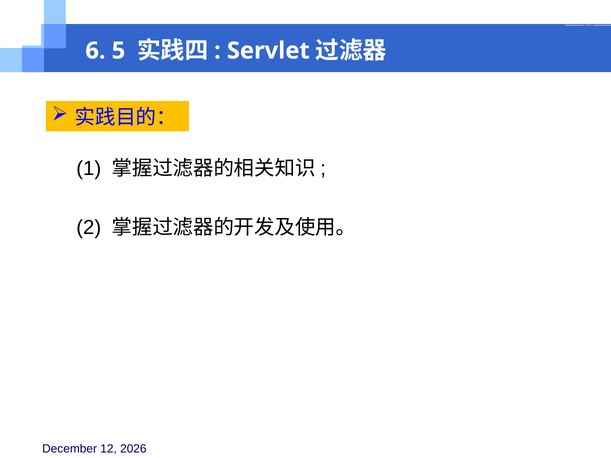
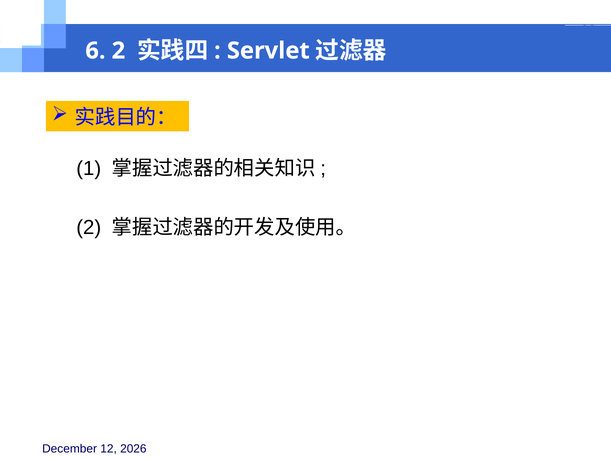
6 5: 5 -> 2
